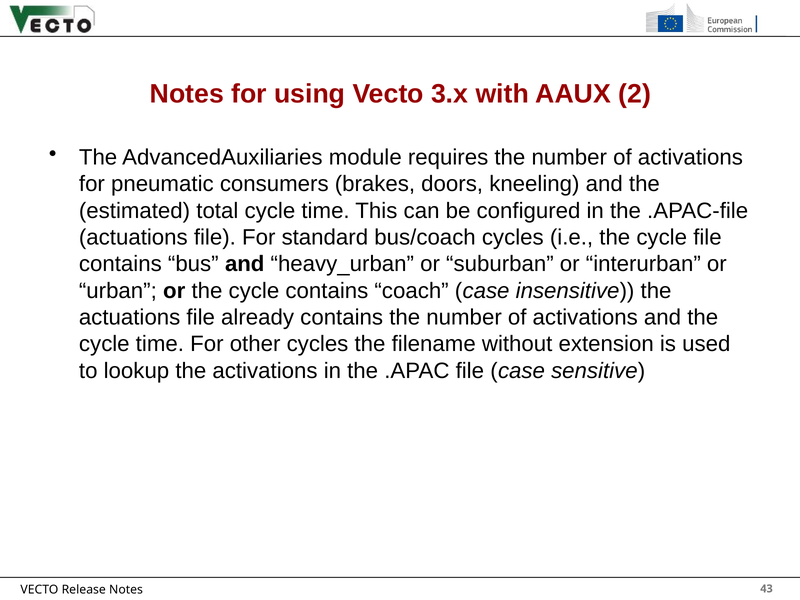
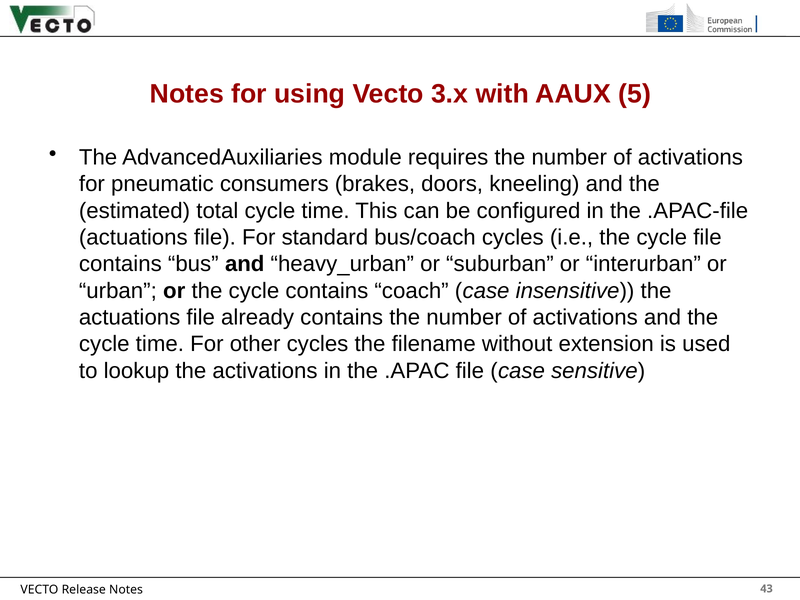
2: 2 -> 5
